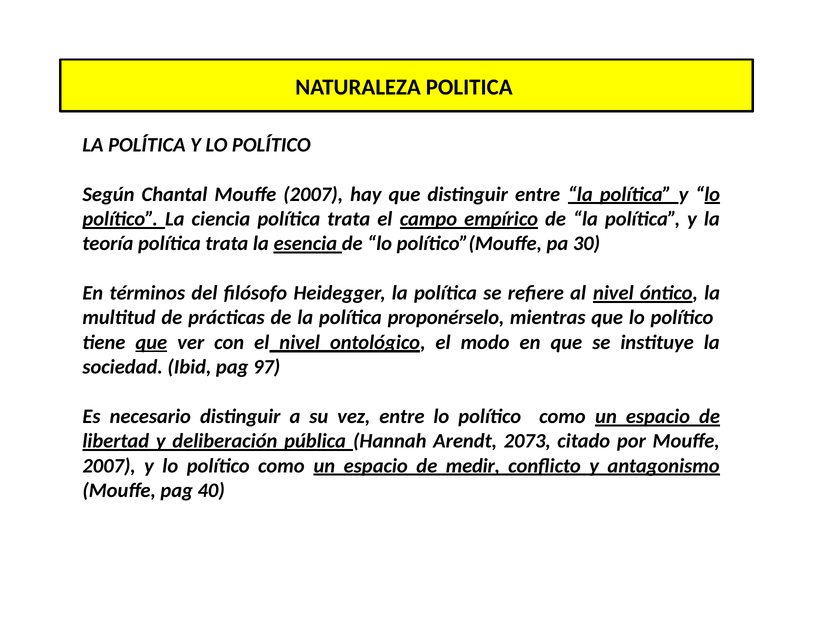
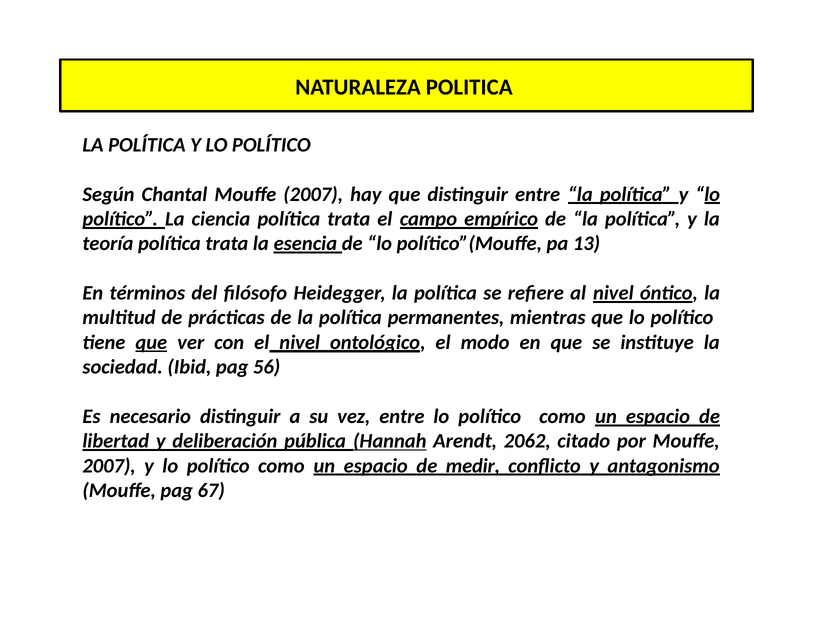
30: 30 -> 13
proponérselo: proponérselo -> permanentes
97: 97 -> 56
Hannah underline: none -> present
2073: 2073 -> 2062
40: 40 -> 67
